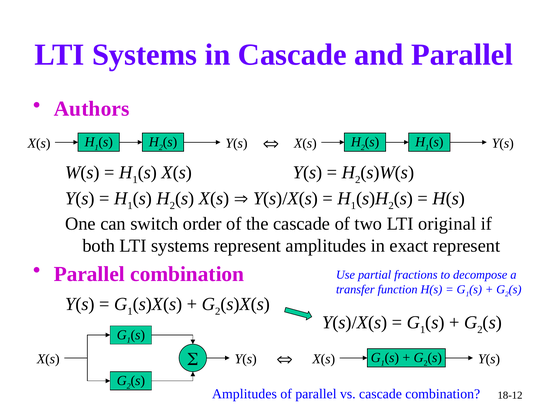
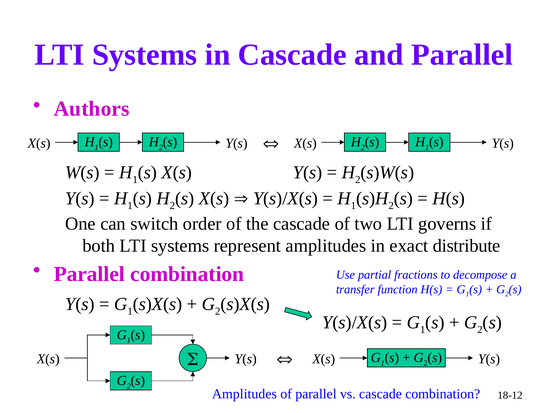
original: original -> governs
exact represent: represent -> distribute
